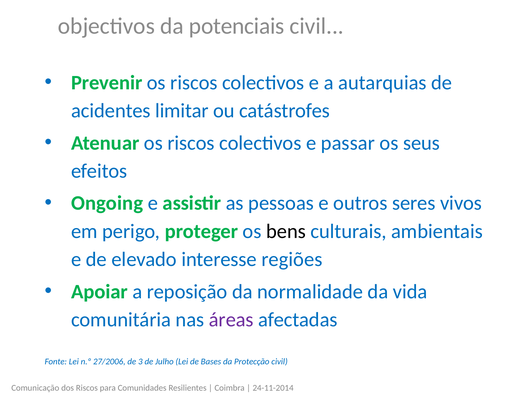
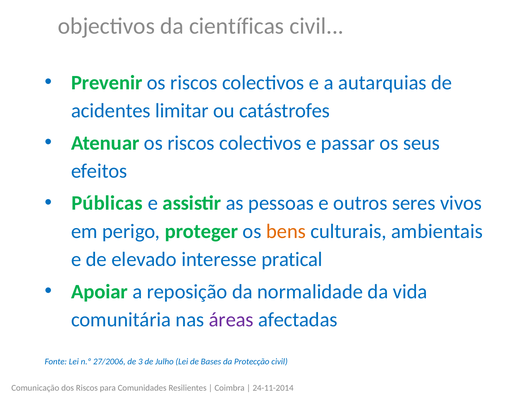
potenciais: potenciais -> científicas
Ongoing: Ongoing -> Públicas
bens colour: black -> orange
regiões: regiões -> pratical
